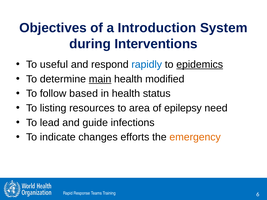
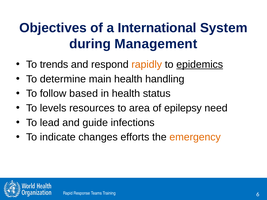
Introduction: Introduction -> International
Interventions: Interventions -> Management
useful: useful -> trends
rapidly colour: blue -> orange
main underline: present -> none
modified: modified -> handling
listing: listing -> levels
